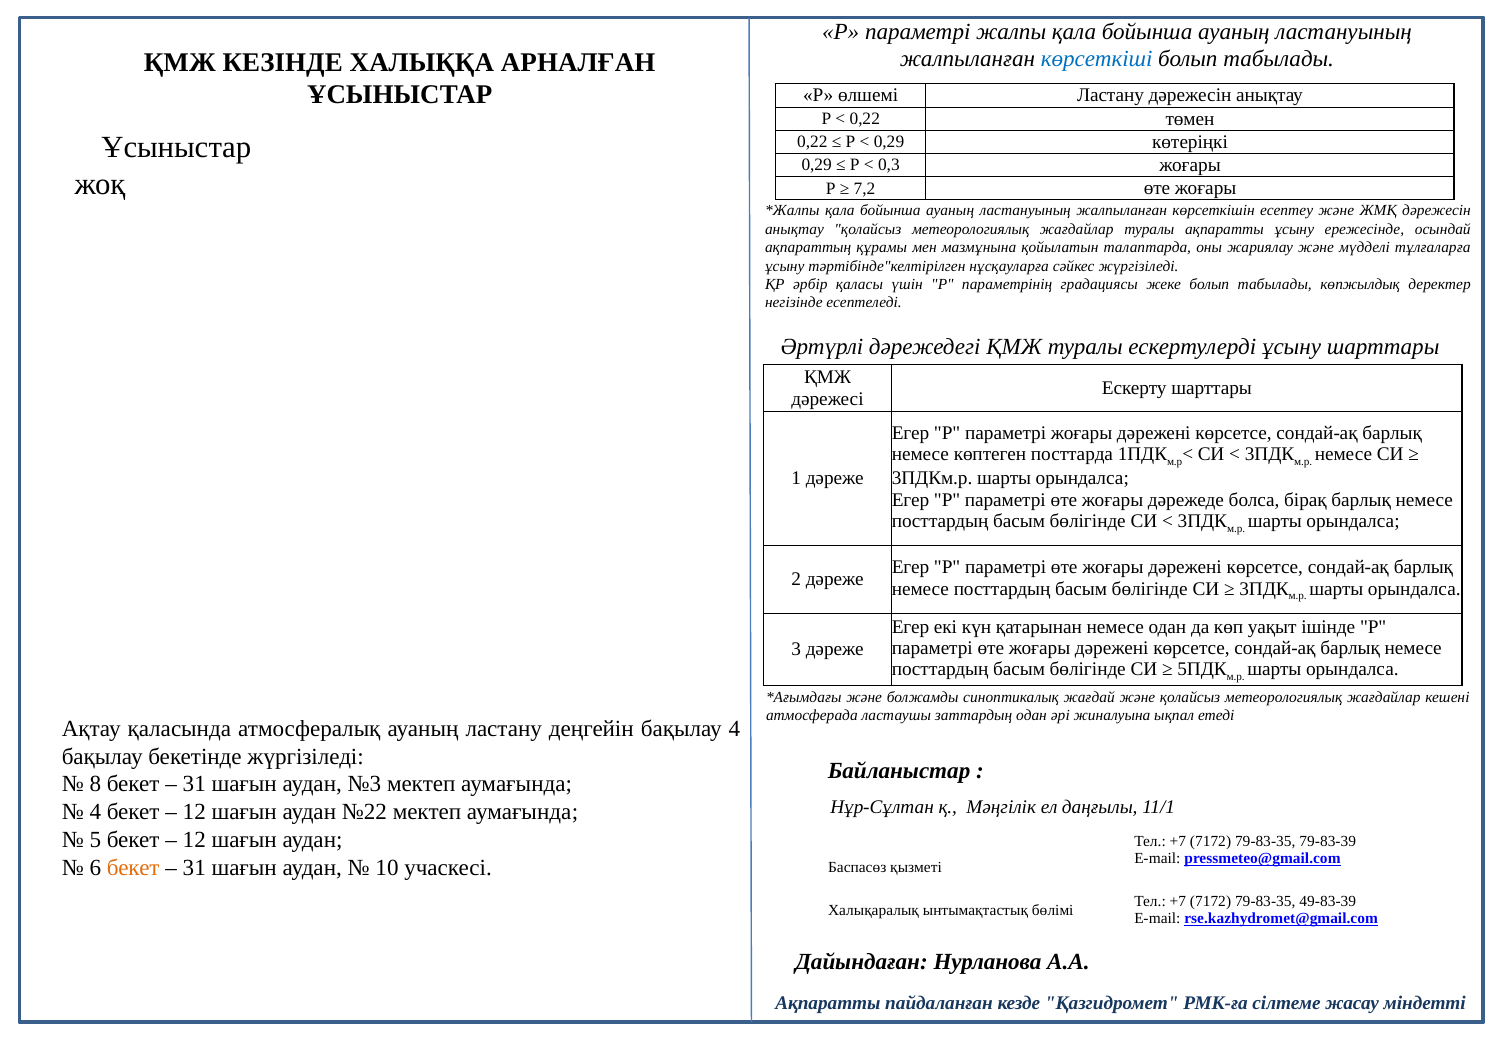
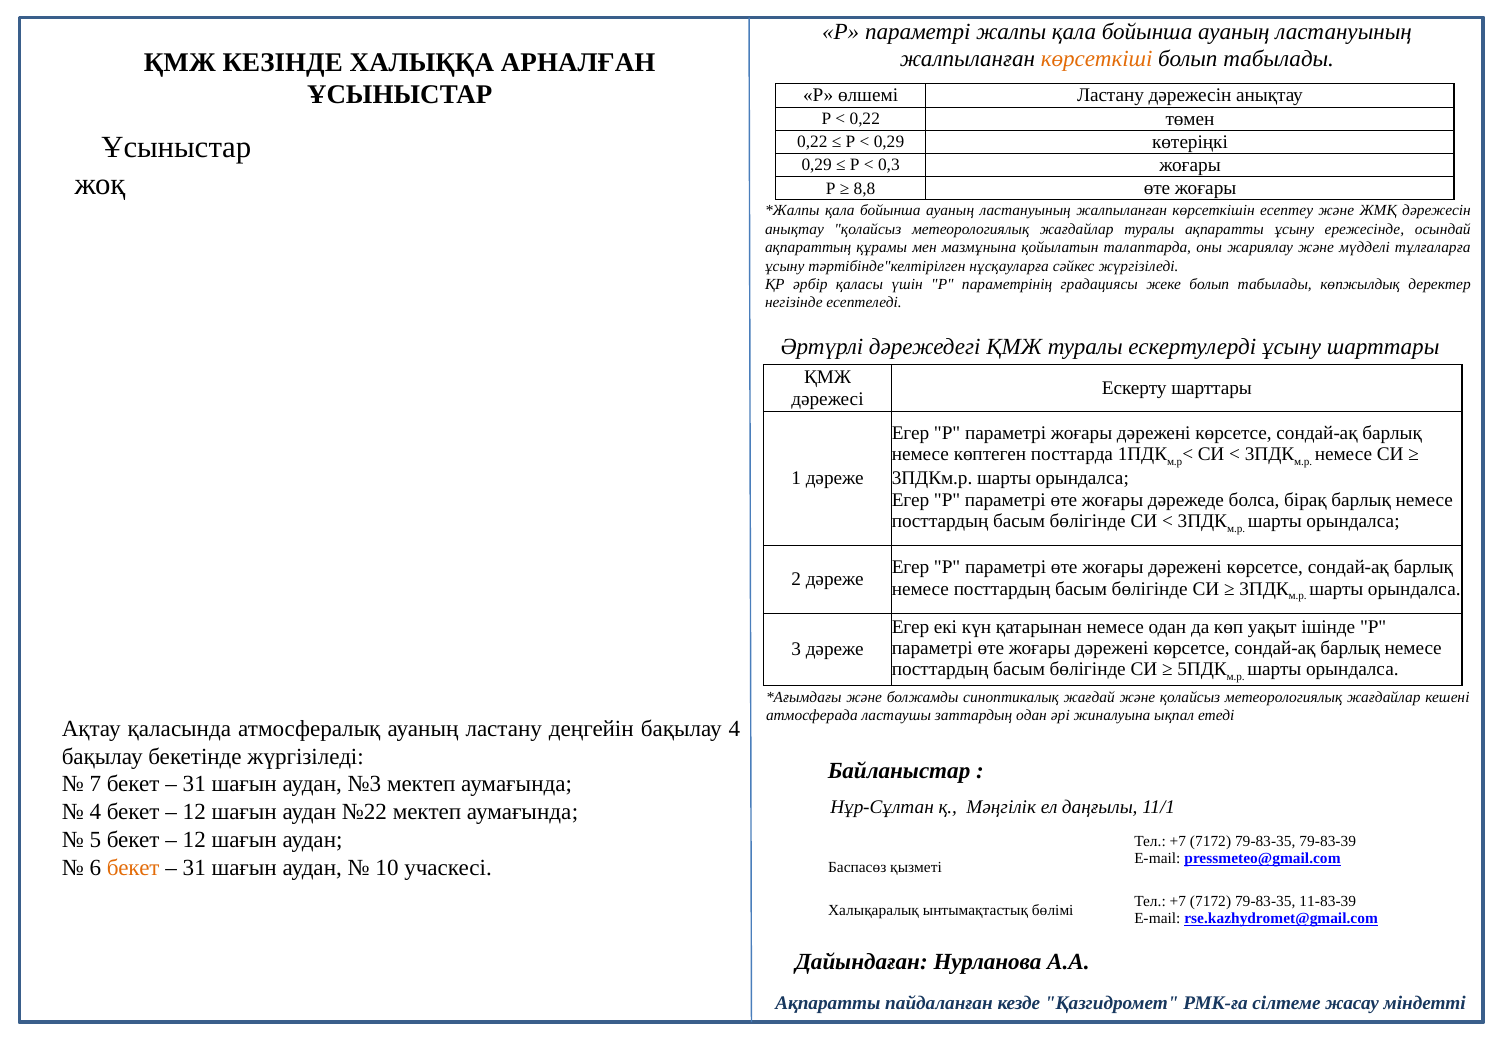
көрсеткіші colour: blue -> orange
7,2: 7,2 -> 8,8
8: 8 -> 7
49-83-39: 49-83-39 -> 11-83-39
